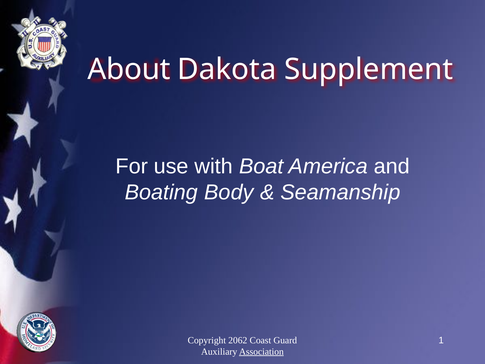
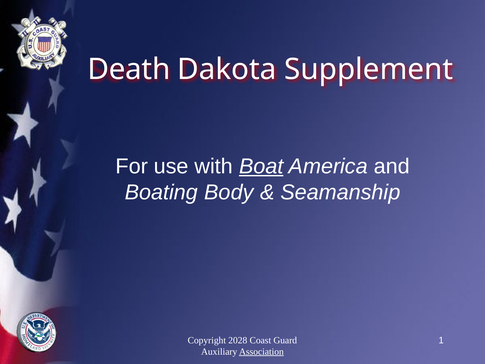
About: About -> Death
Boat underline: none -> present
2062: 2062 -> 2028
